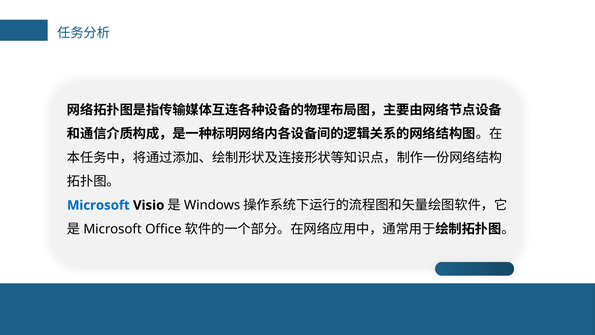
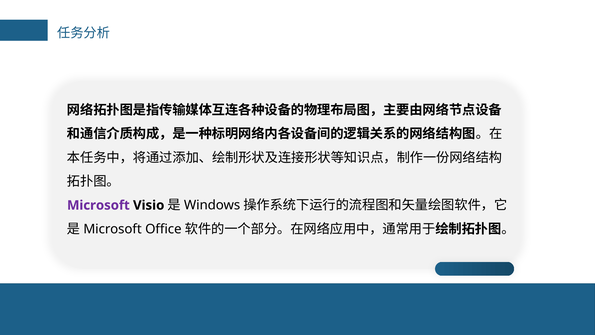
Microsoft colour: blue -> purple
